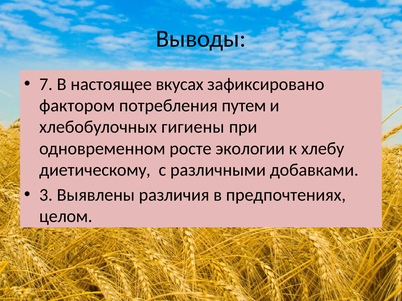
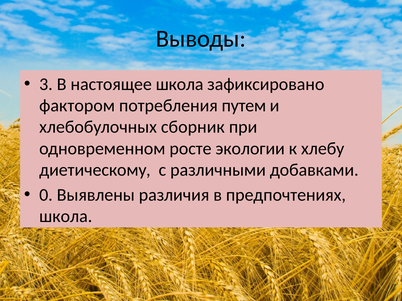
7: 7 -> 3
настоящее вкусах: вкусах -> школа
гигиены: гигиены -> сборник
3: 3 -> 0
целом at (66, 217): целом -> школа
